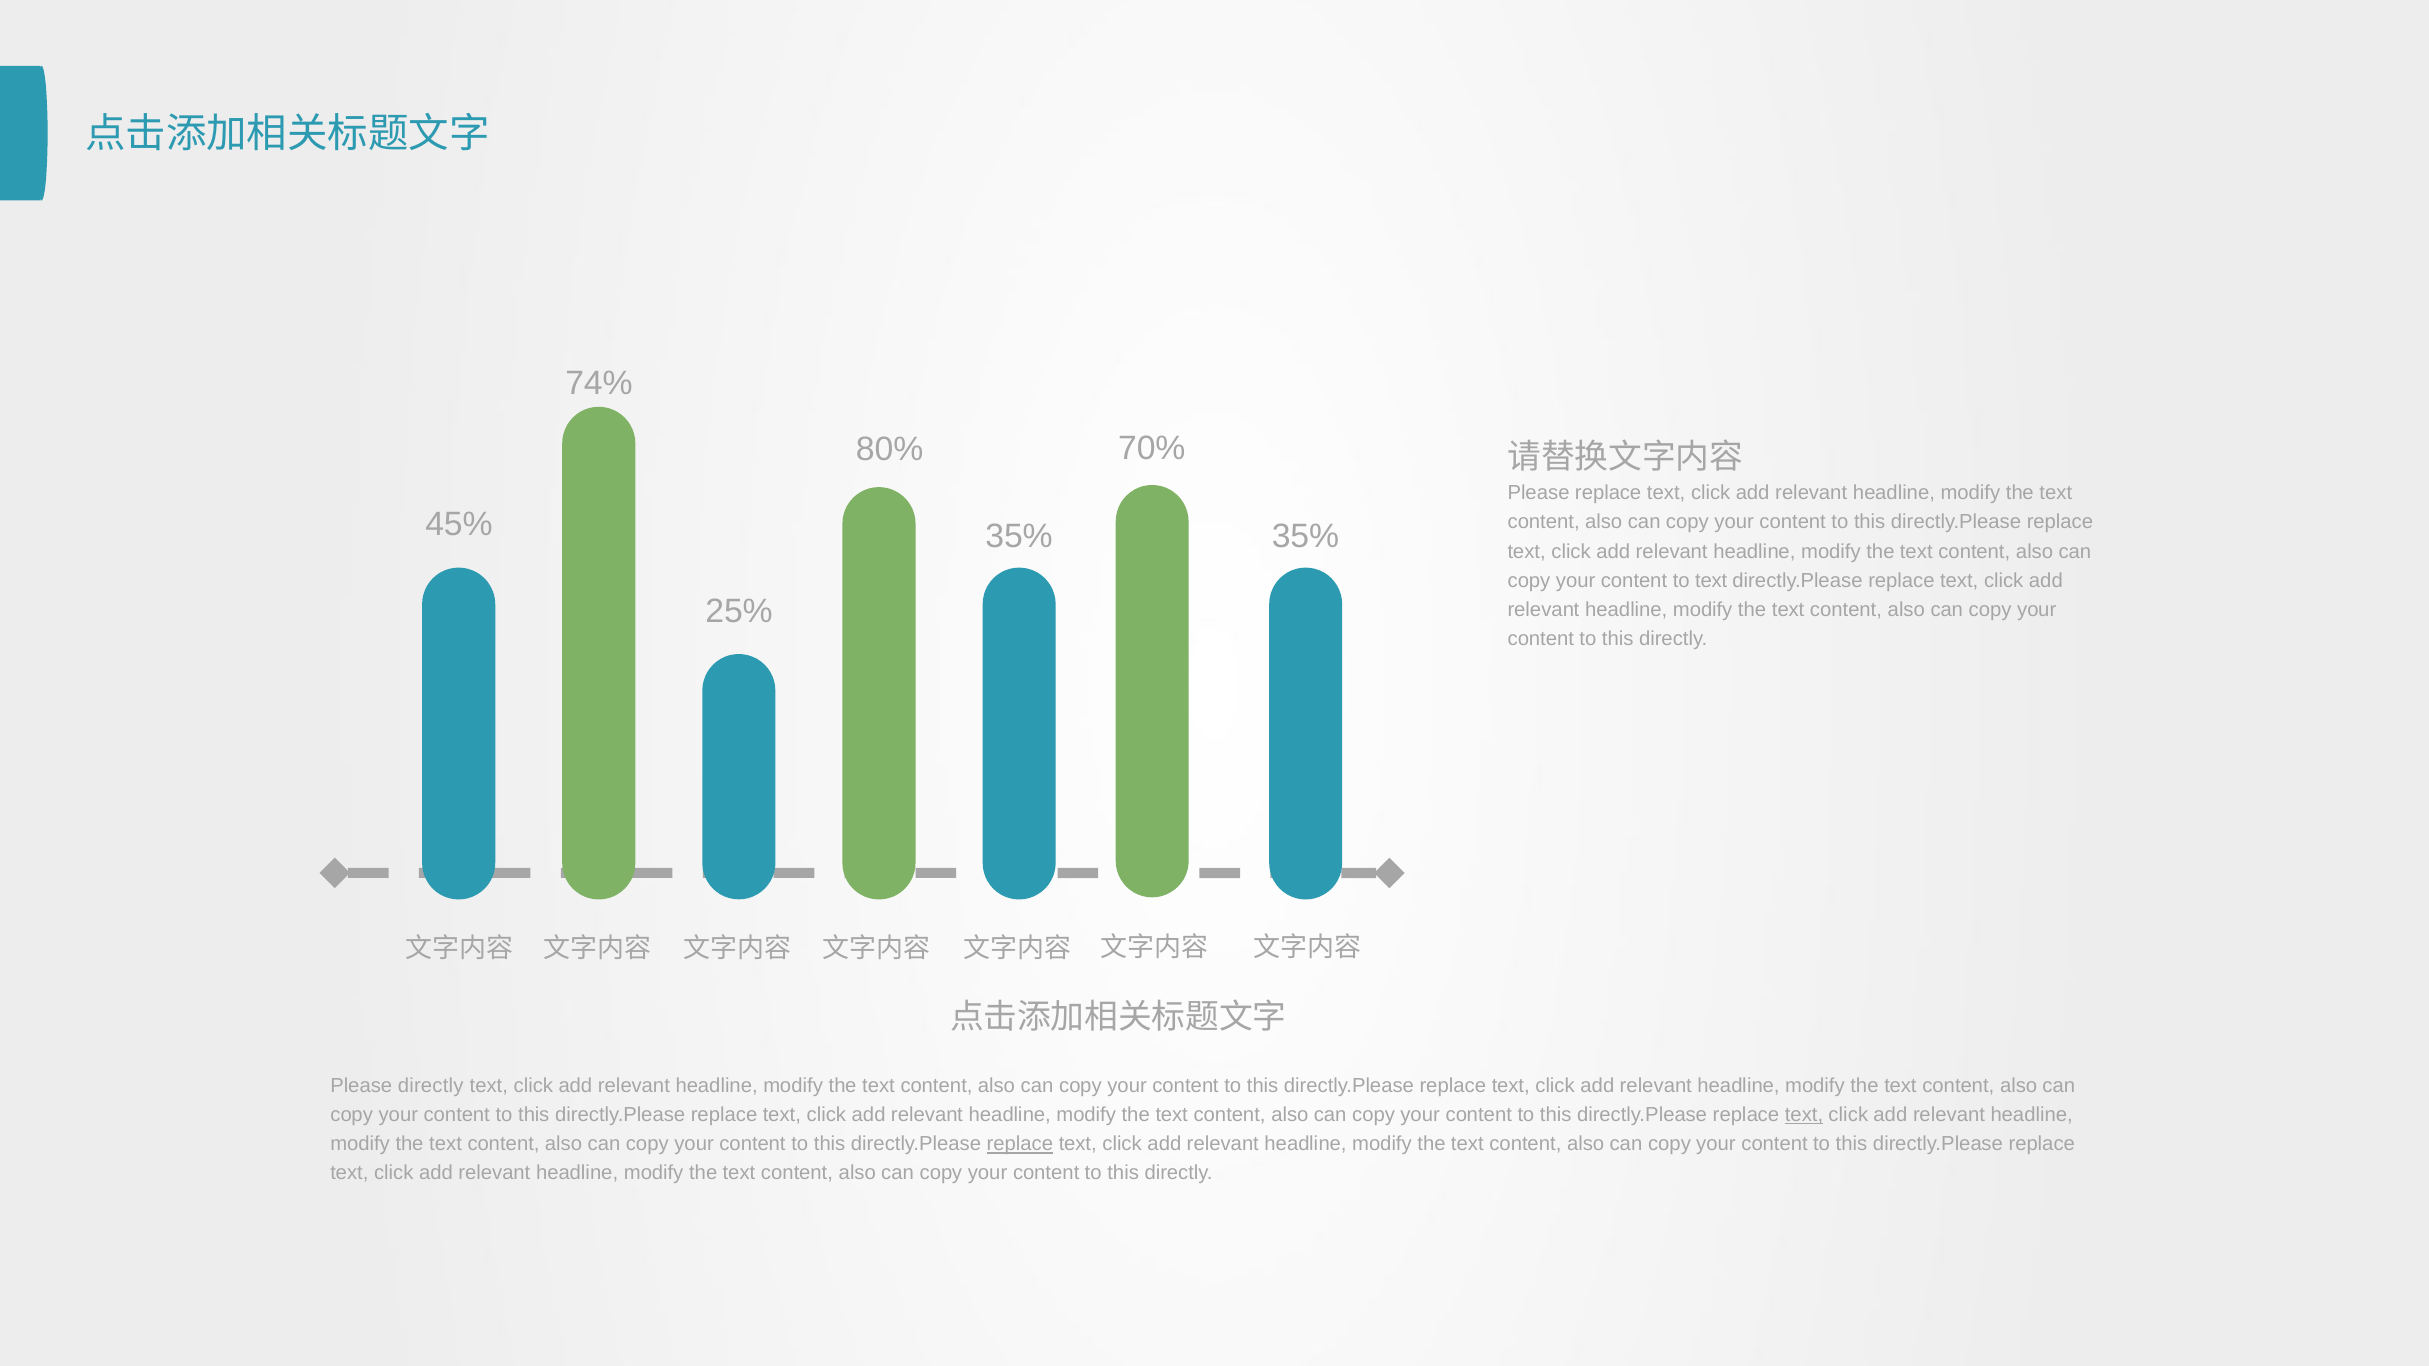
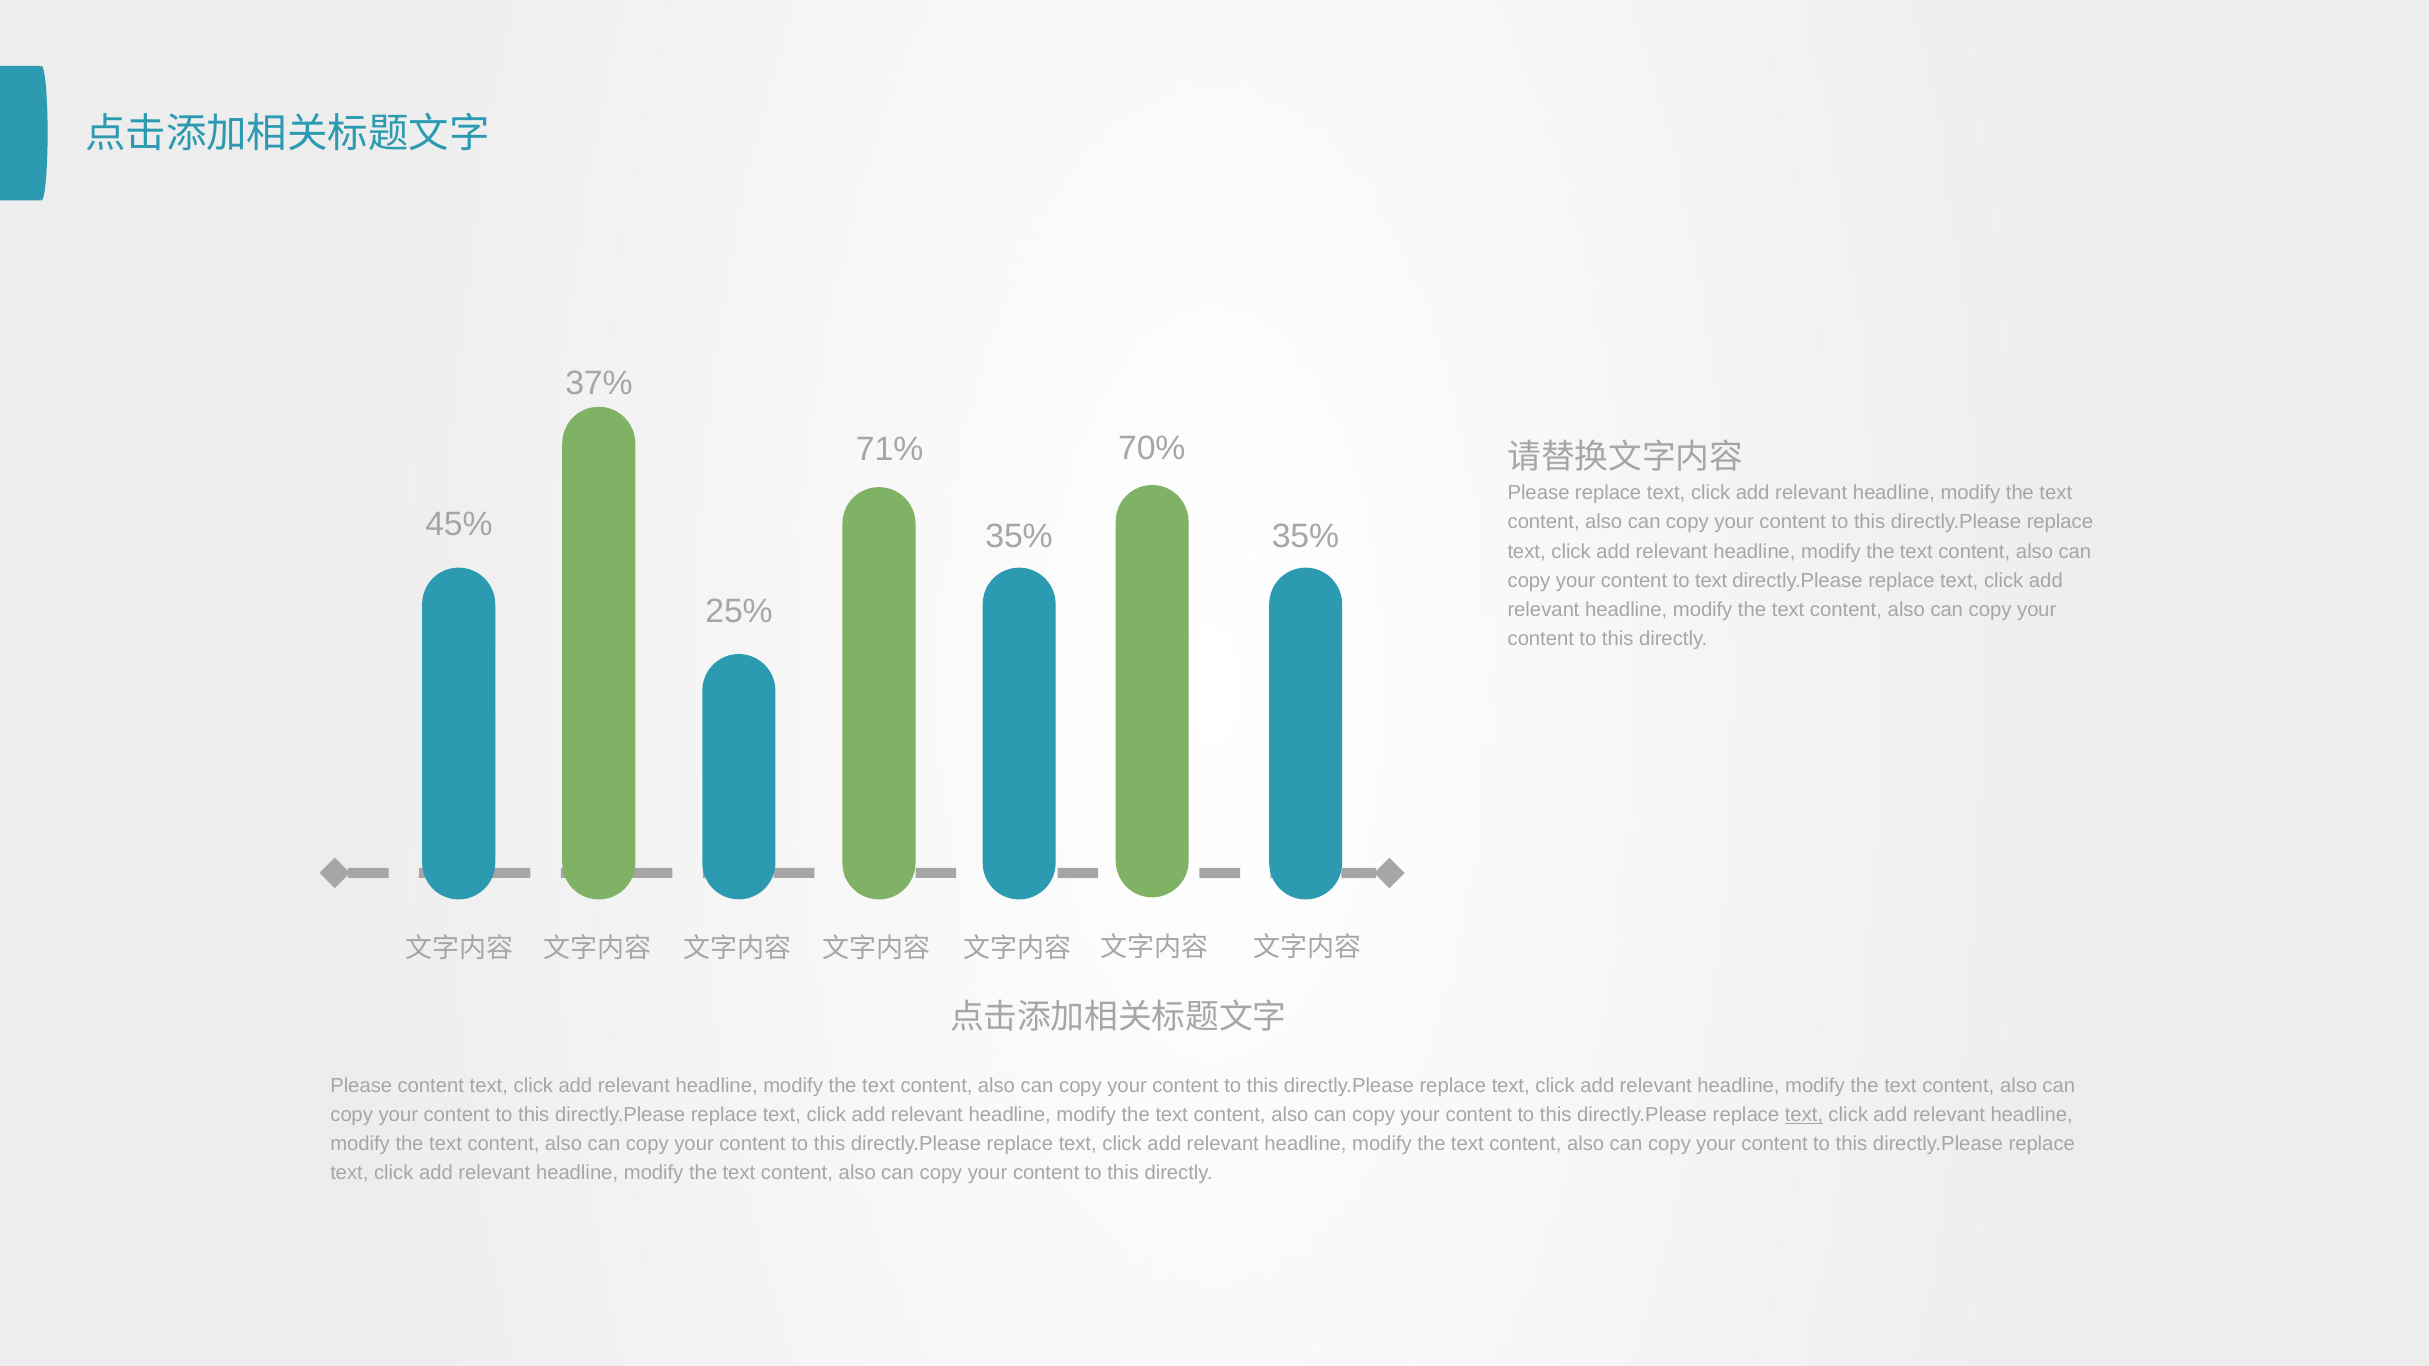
74%: 74% -> 37%
80%: 80% -> 71%
Please directly: directly -> content
replace at (1020, 1145) underline: present -> none
